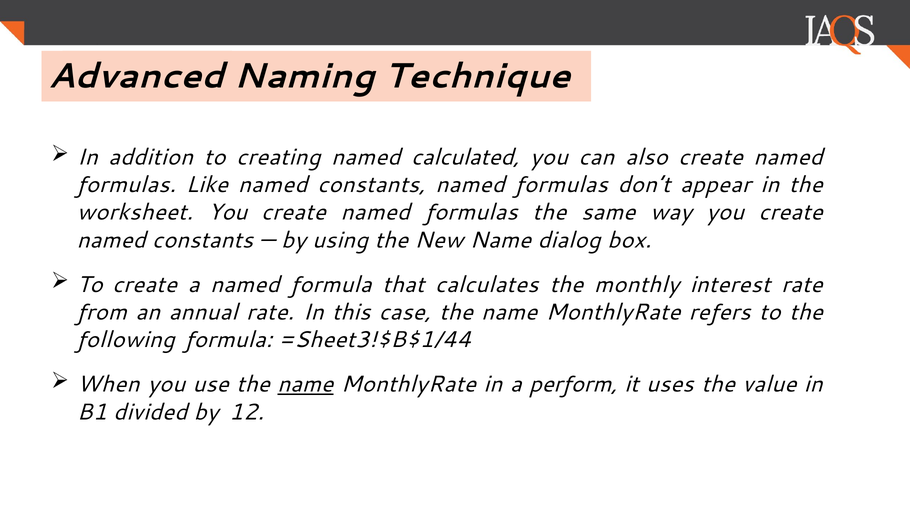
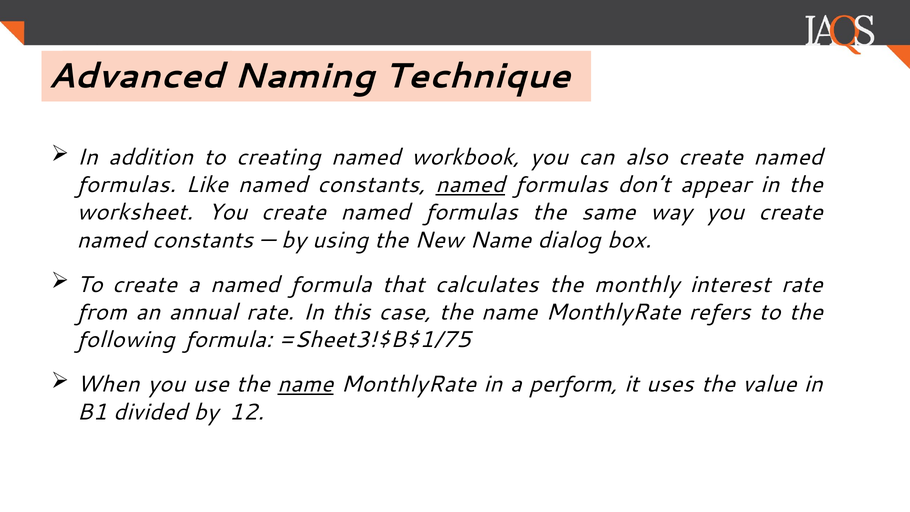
calculated: calculated -> workbook
named at (470, 185) underline: none -> present
=Sheet3!$B$1/44: =Sheet3!$B$1/44 -> =Sheet3!$B$1/75
